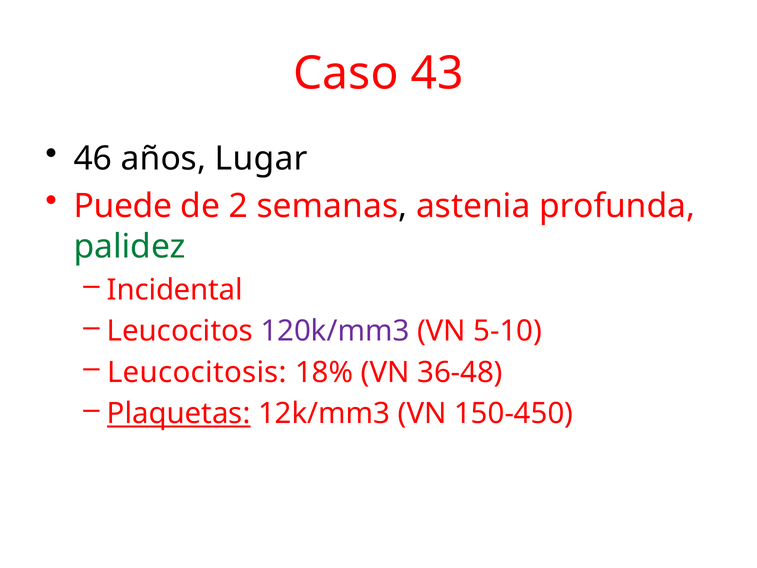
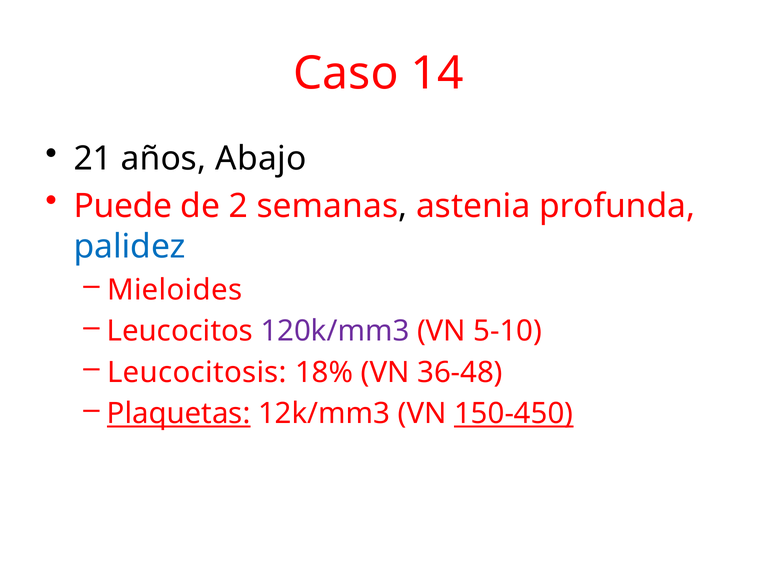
43: 43 -> 14
46: 46 -> 21
Lugar: Lugar -> Abajo
palidez colour: green -> blue
Incidental: Incidental -> Mieloides
150-450 underline: none -> present
